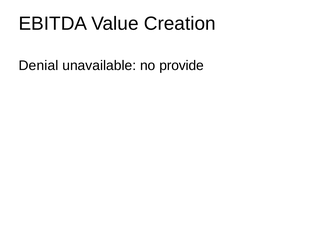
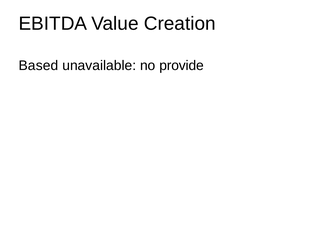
Denial: Denial -> Based
